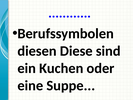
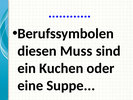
Diese: Diese -> Muss
